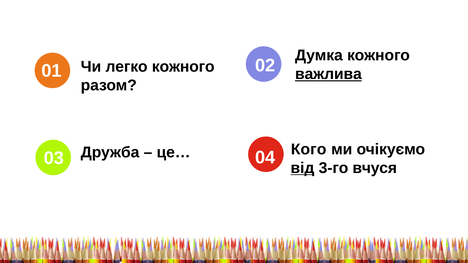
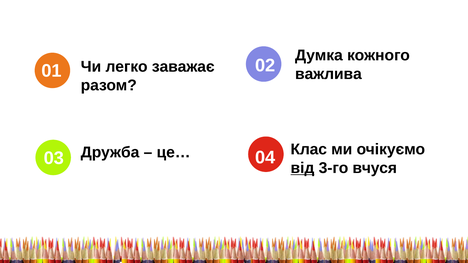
легко кожного: кожного -> заважає
важлива underline: present -> none
Кого: Кого -> Клас
